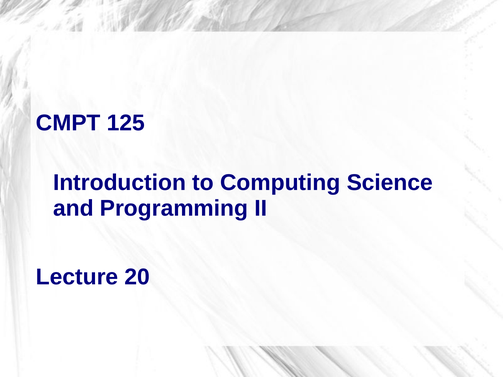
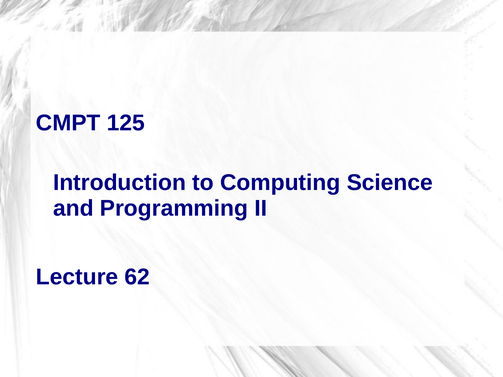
20: 20 -> 62
